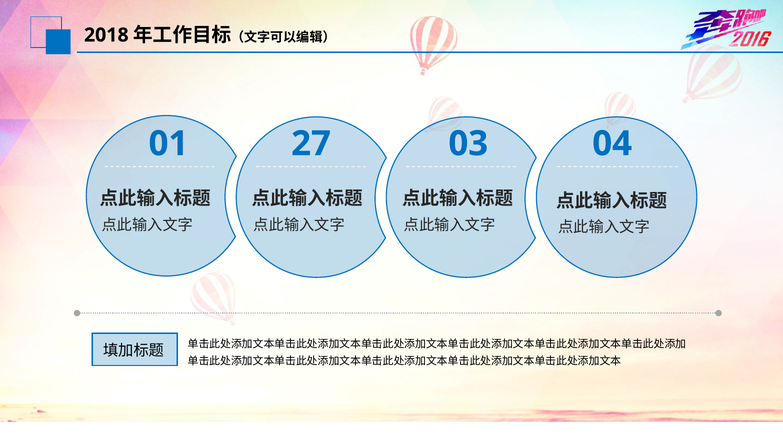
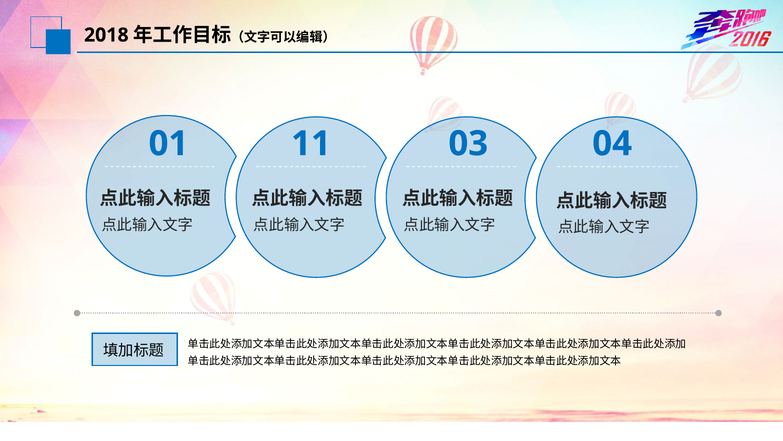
27: 27 -> 11
